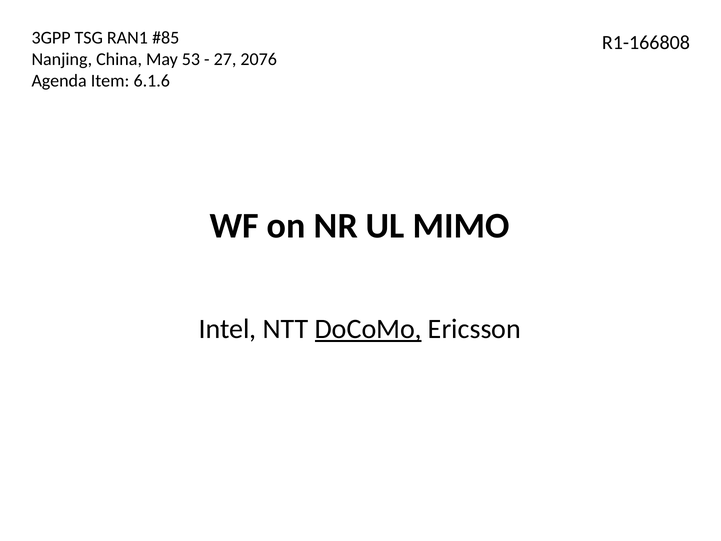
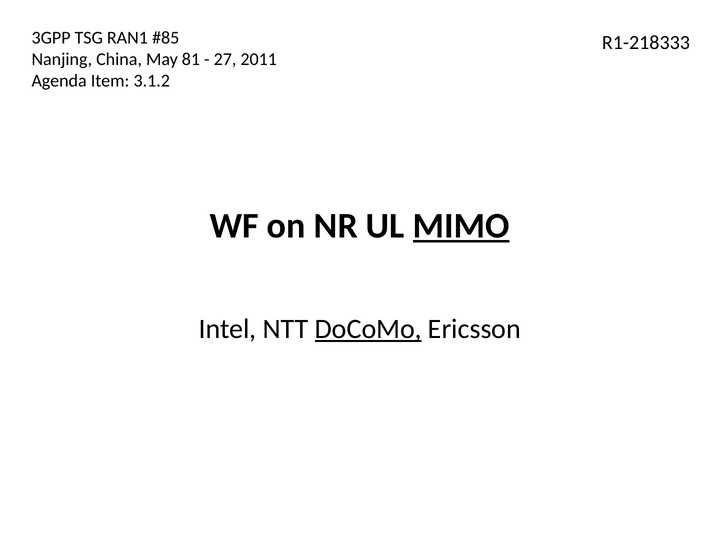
R1-166808: R1-166808 -> R1-218333
53: 53 -> 81
2076: 2076 -> 2011
6.1.6: 6.1.6 -> 3.1.2
MIMO underline: none -> present
